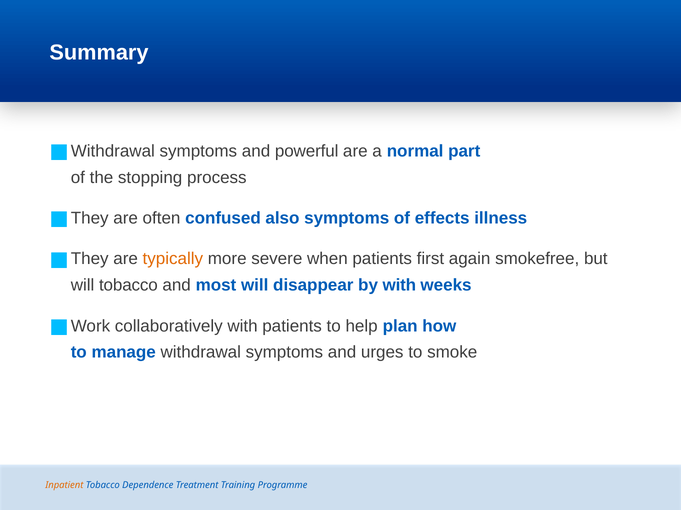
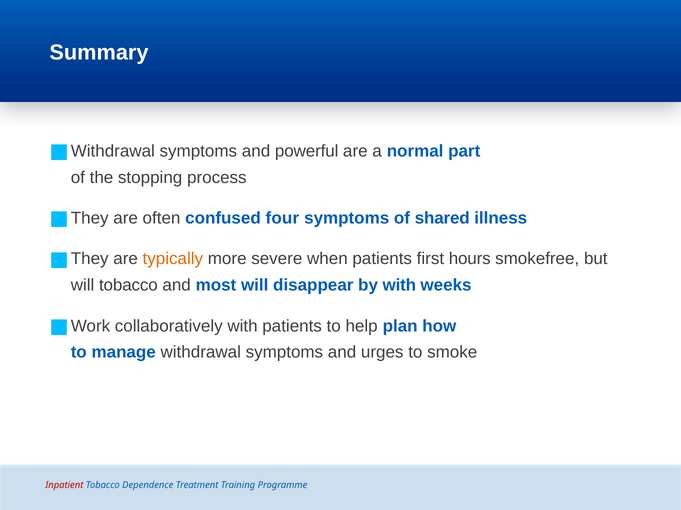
also: also -> four
effects: effects -> shared
again: again -> hours
Inpatient colour: orange -> red
